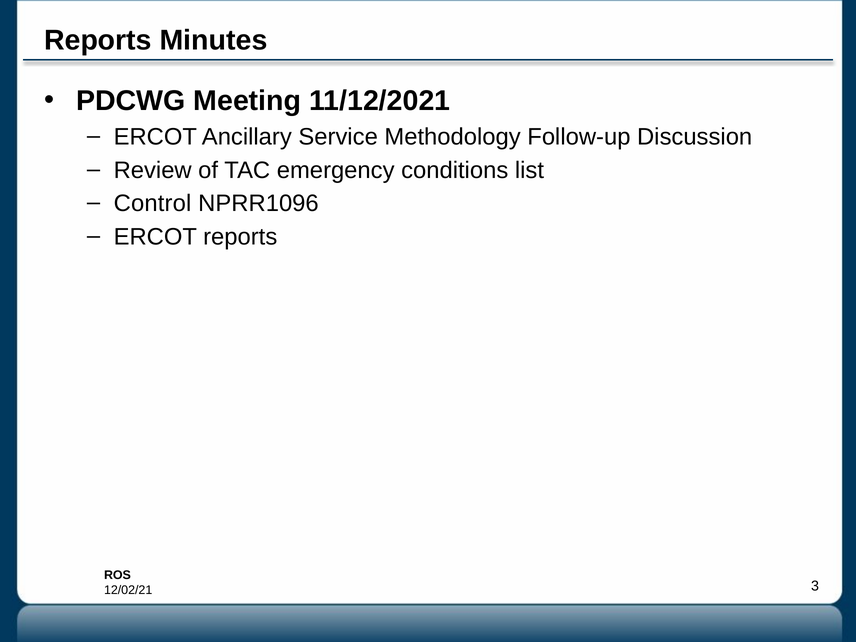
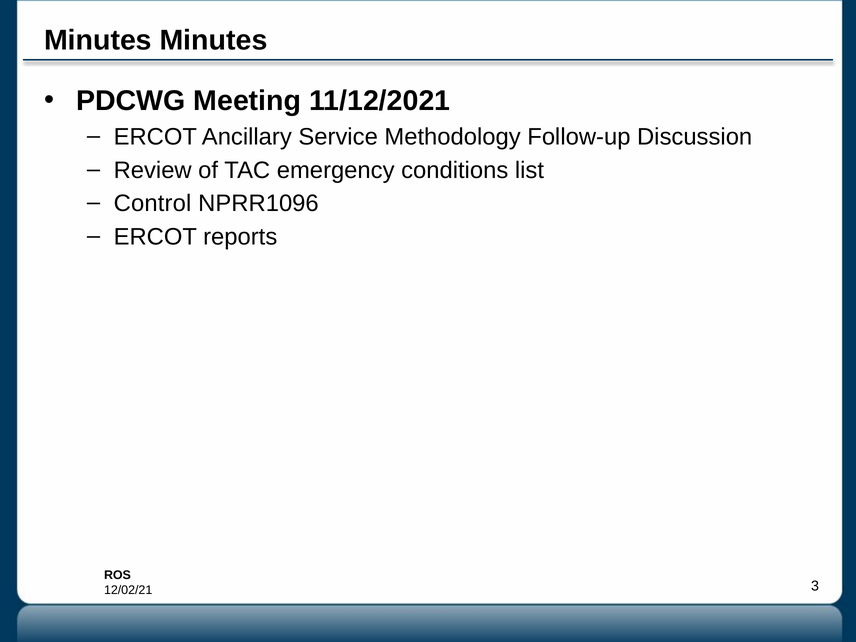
Reports at (98, 40): Reports -> Minutes
